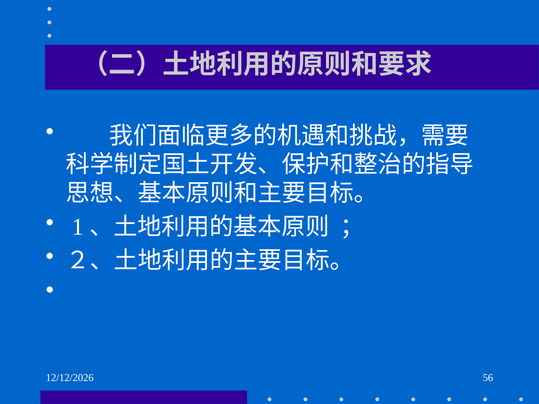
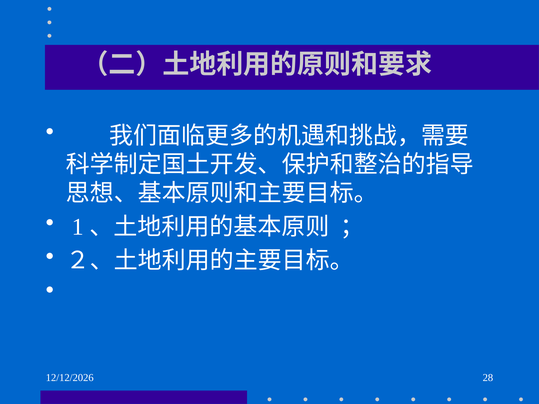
56: 56 -> 28
